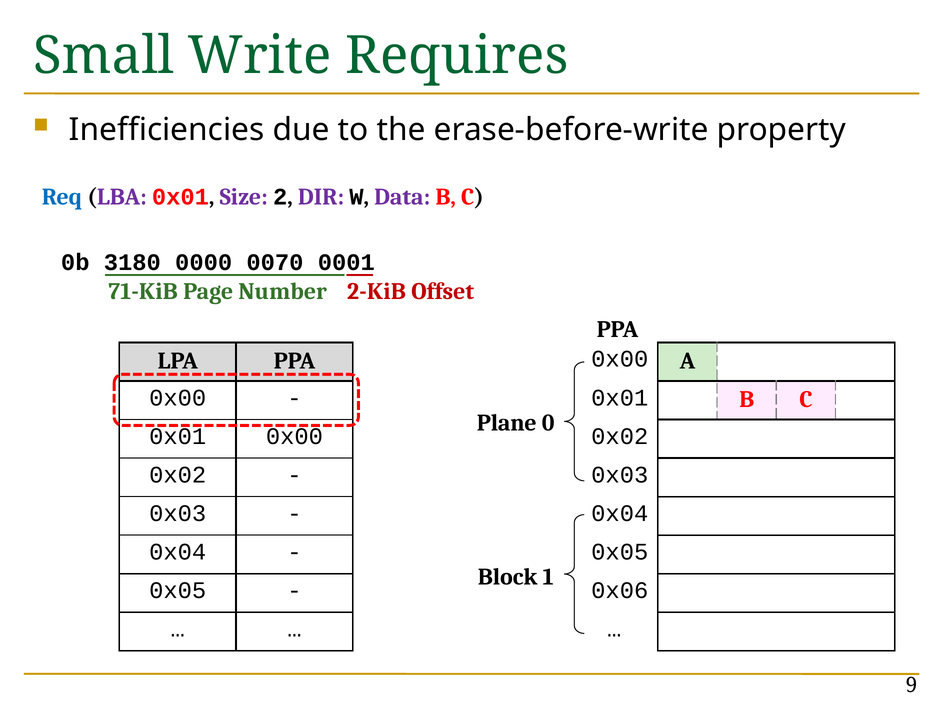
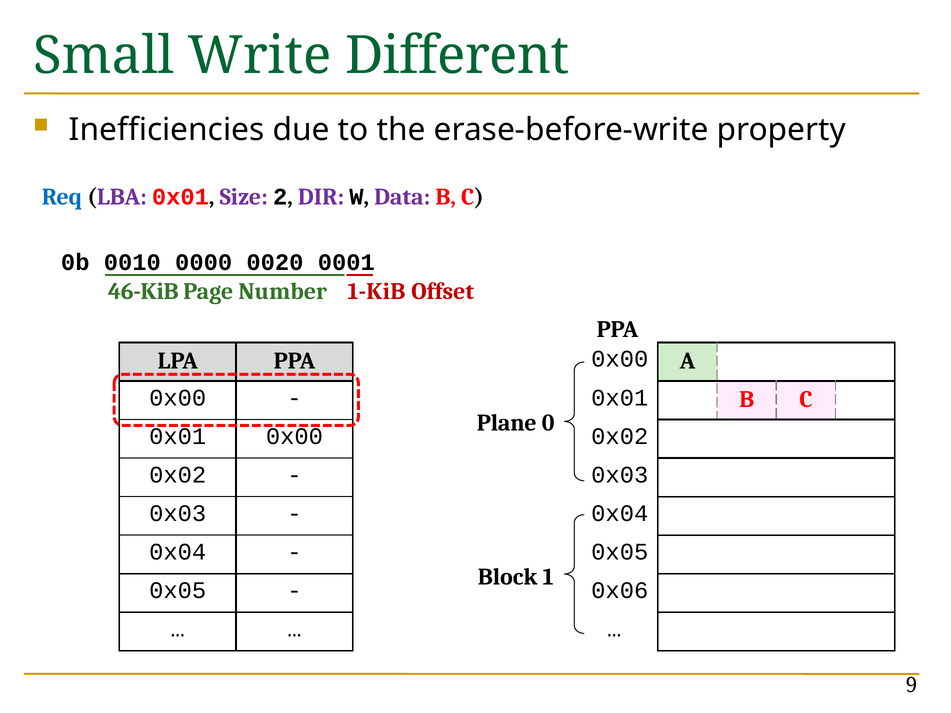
Requires: Requires -> Different
3180: 3180 -> 0010
0070: 0070 -> 0020
71-KiB: 71-KiB -> 46-KiB
2-KiB: 2-KiB -> 1-KiB
